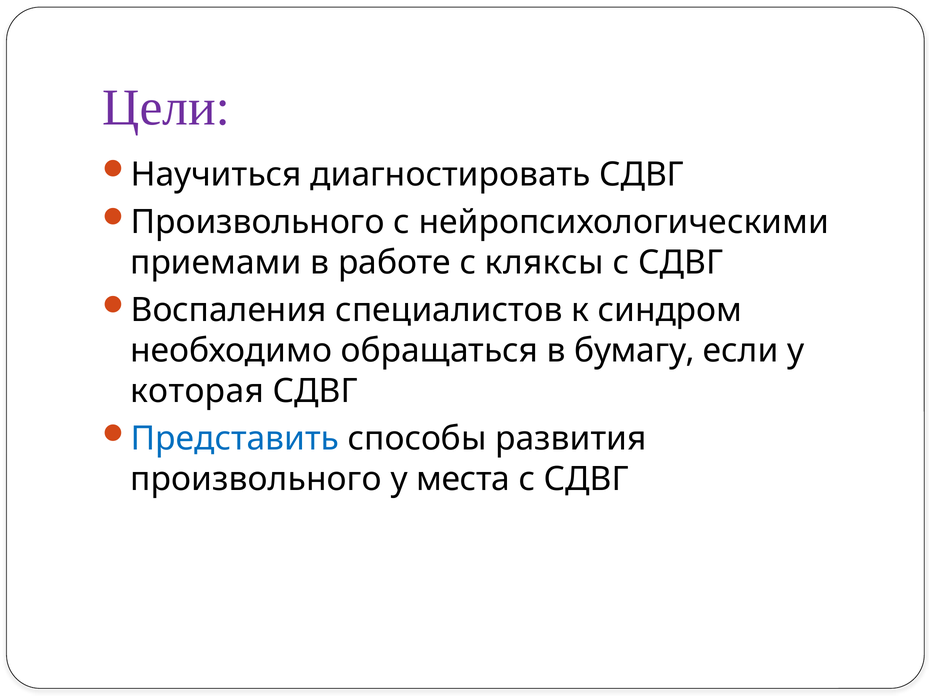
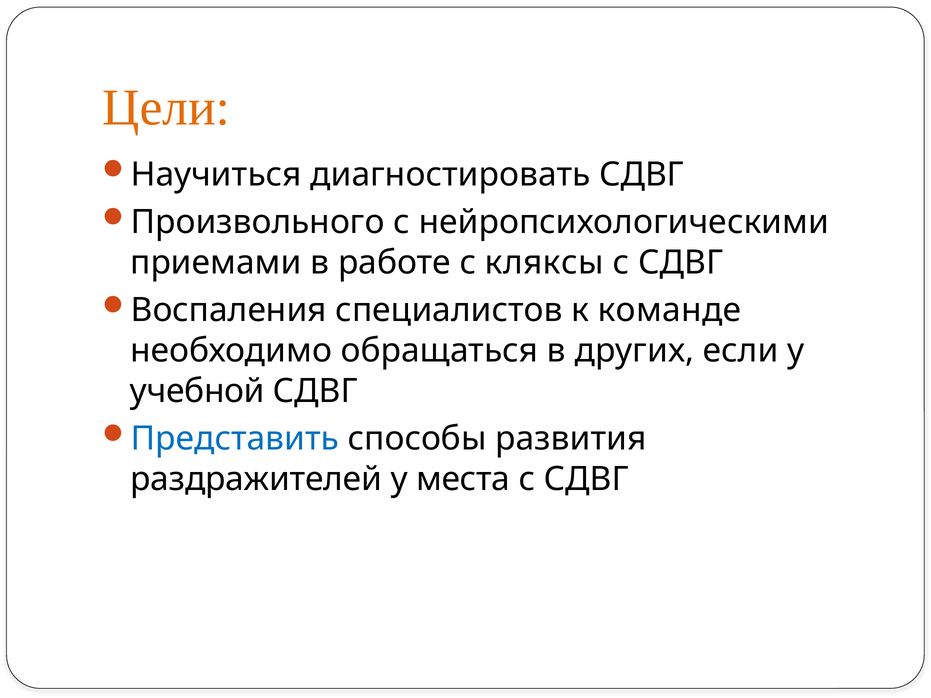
Цели colour: purple -> orange
синдром: синдром -> команде
бумагу: бумагу -> других
которая: которая -> учебной
произвольного at (256, 479): произвольного -> раздражителей
